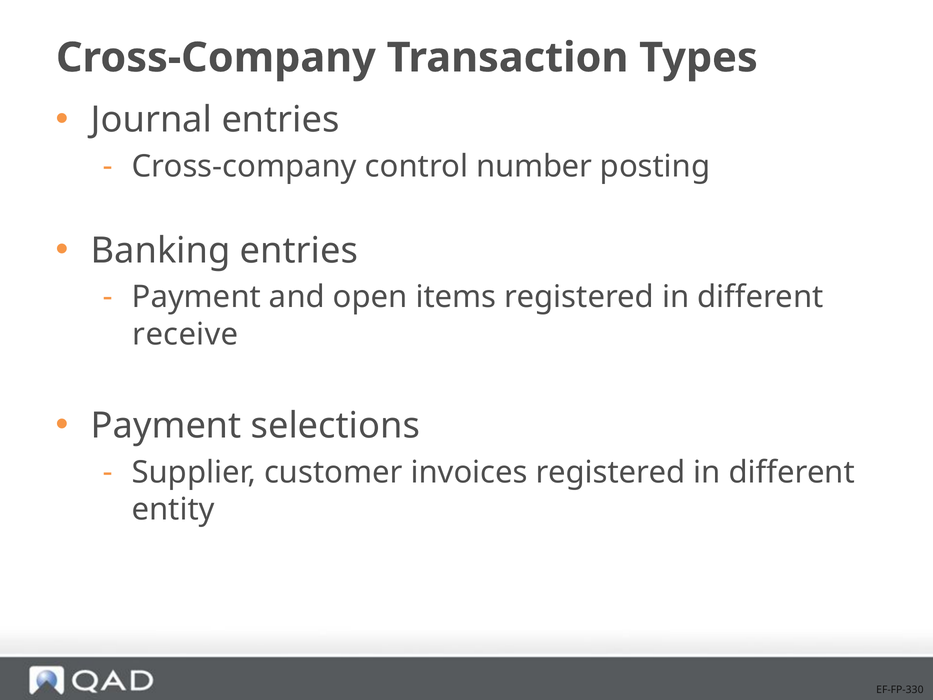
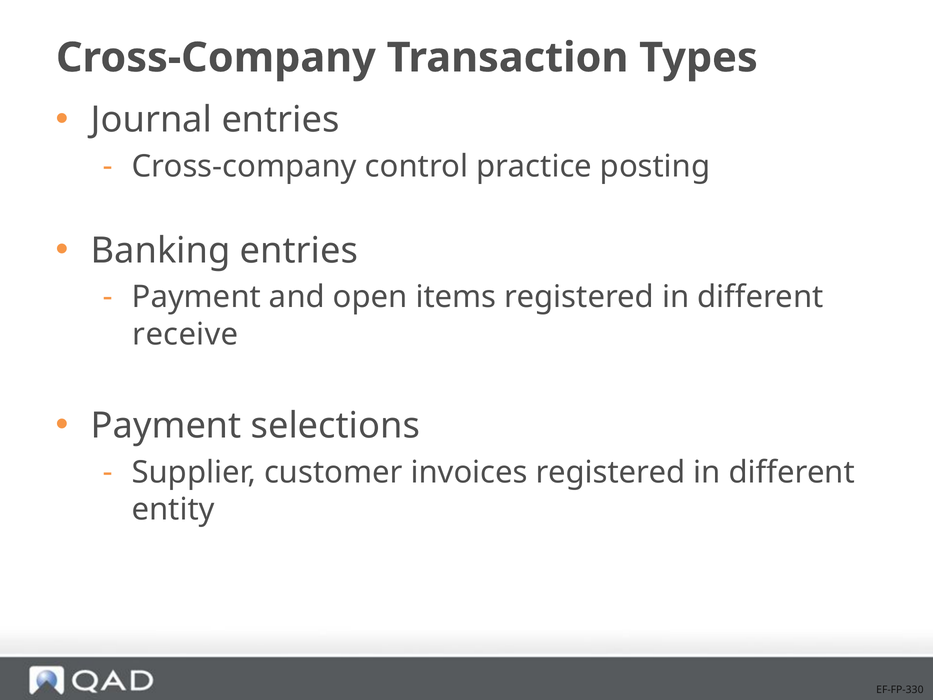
number: number -> practice
